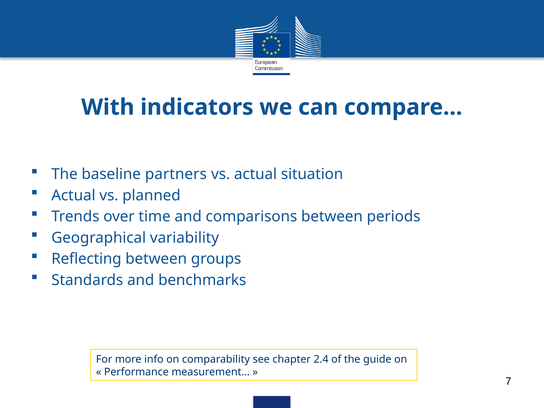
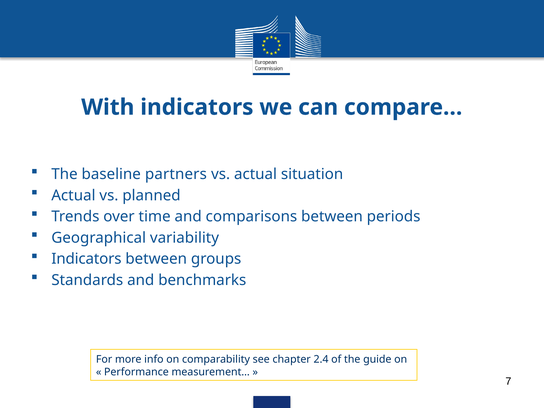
Reflecting at (86, 259): Reflecting -> Indicators
